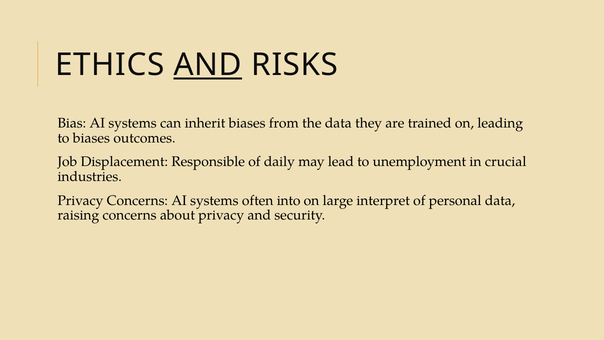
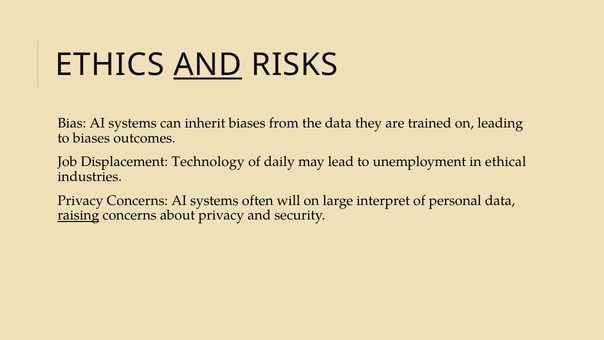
Responsible: Responsible -> Technology
crucial: crucial -> ethical
into: into -> will
raising underline: none -> present
